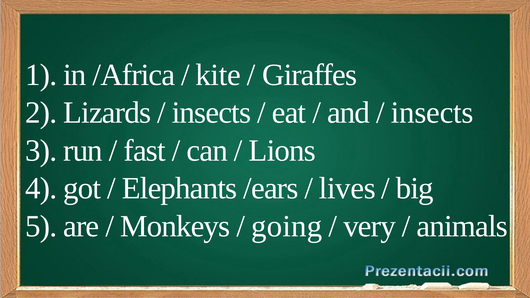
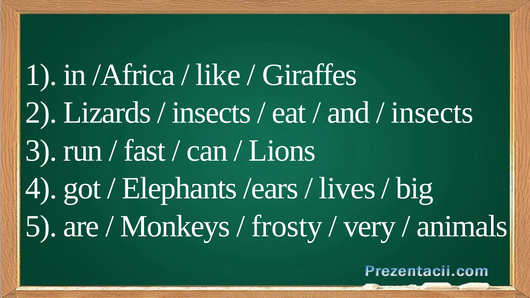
kite: kite -> like
going: going -> frosty
